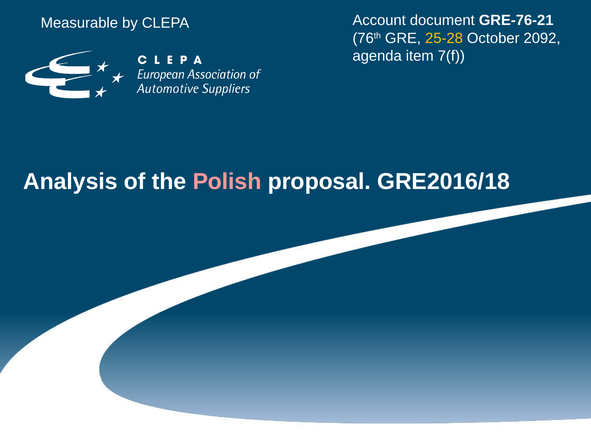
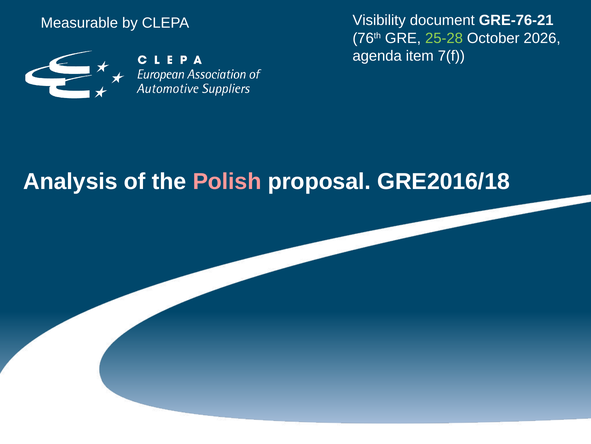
Account: Account -> Visibility
25-28 colour: yellow -> light green
2092: 2092 -> 2026
